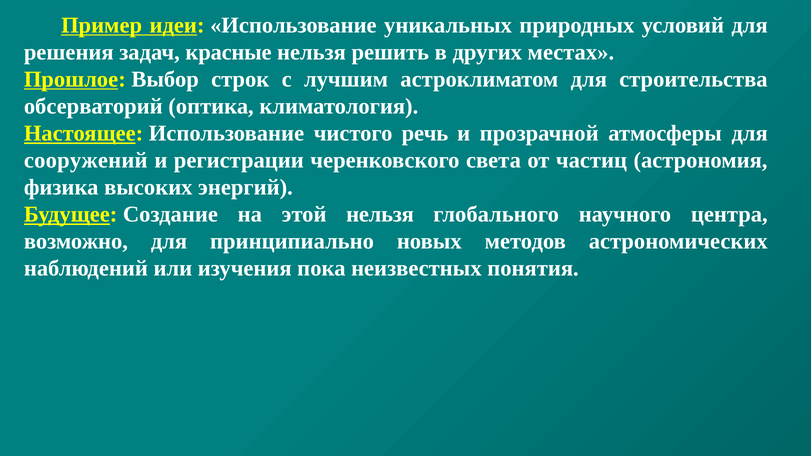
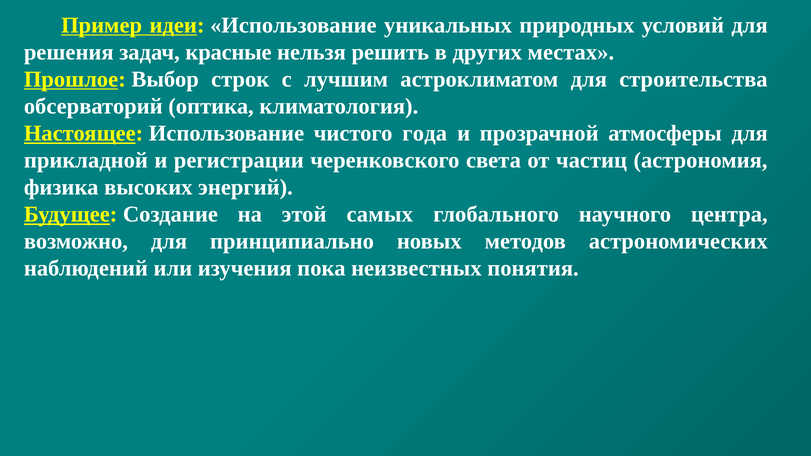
речь: речь -> года
сооружений: сооружений -> прикладной
этой нельзя: нельзя -> самых
